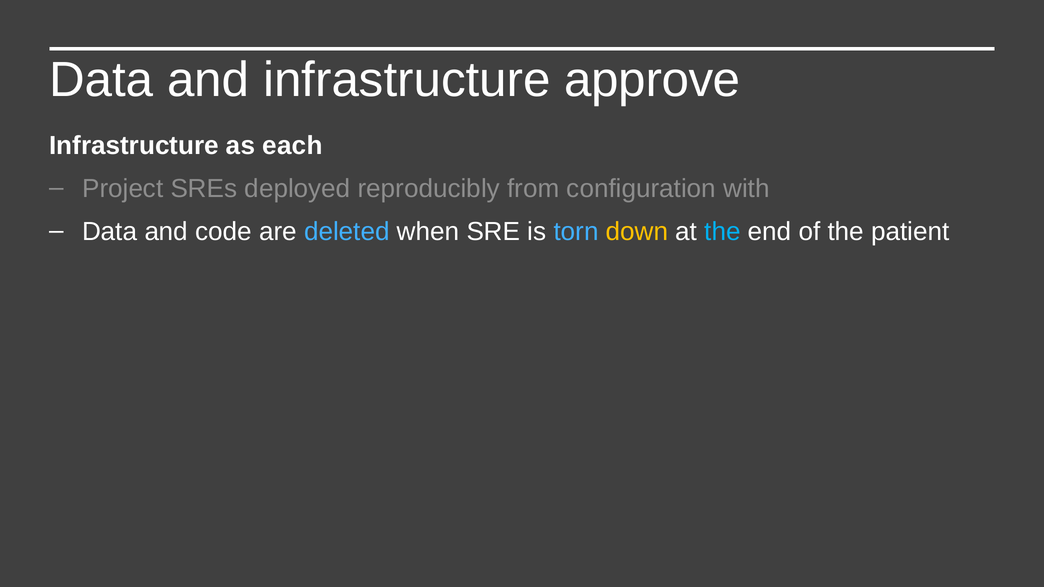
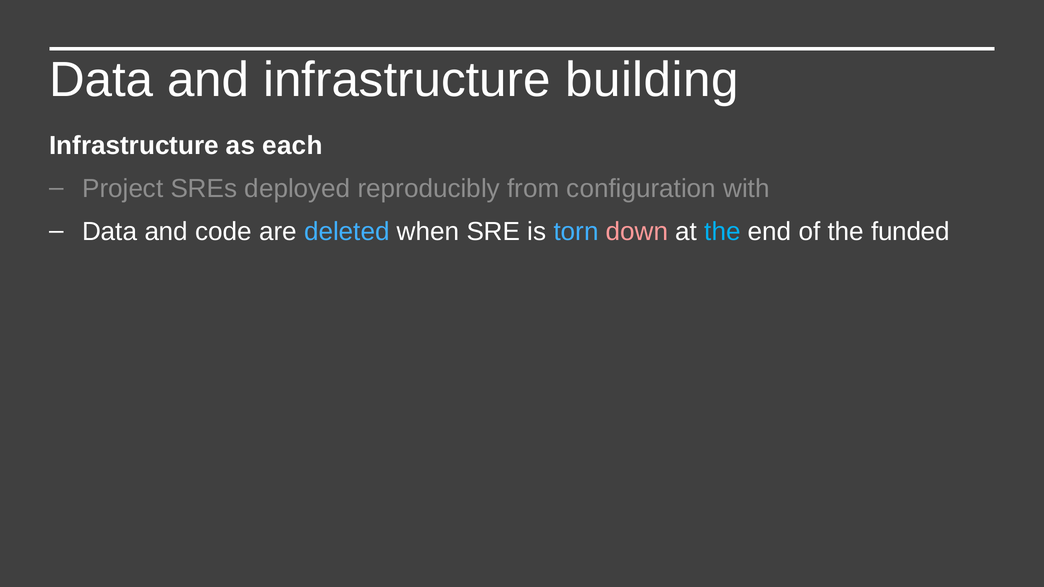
approve: approve -> building
down colour: yellow -> pink
patient: patient -> funded
